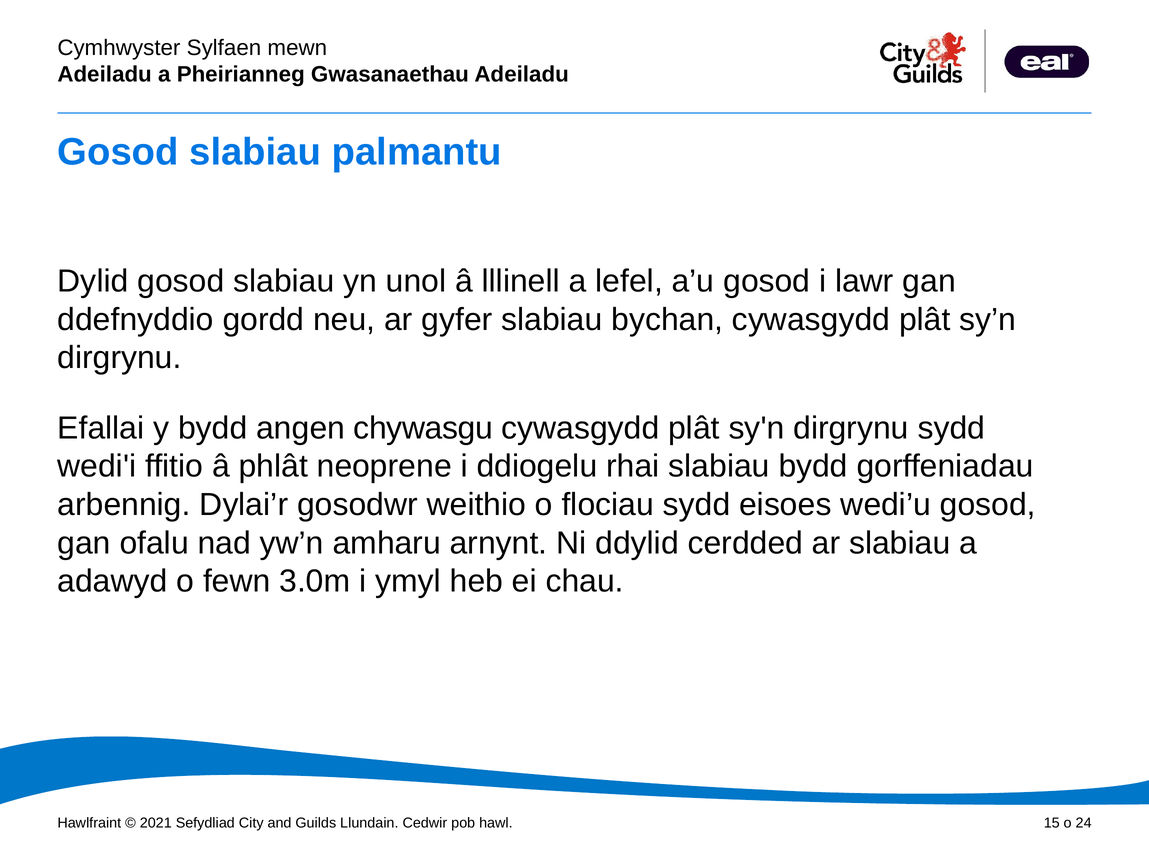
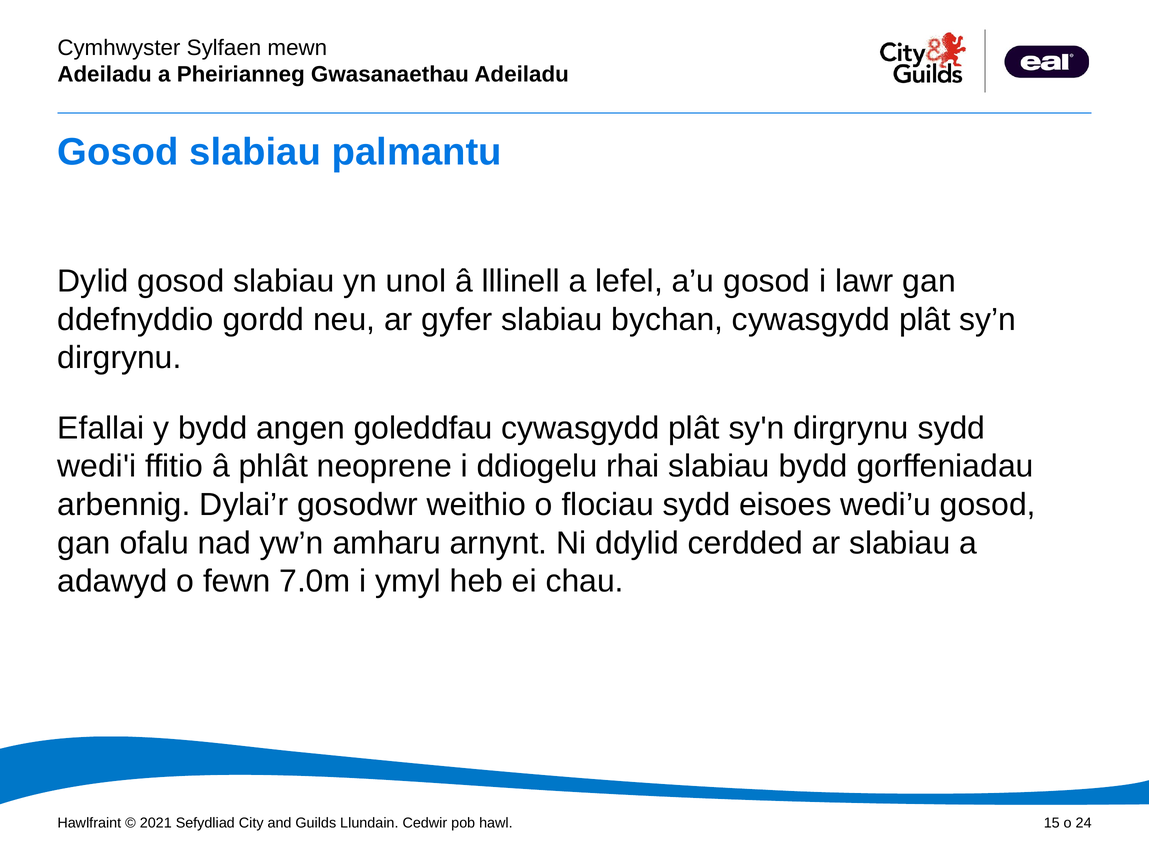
chywasgu: chywasgu -> goleddfau
3.0m: 3.0m -> 7.0m
